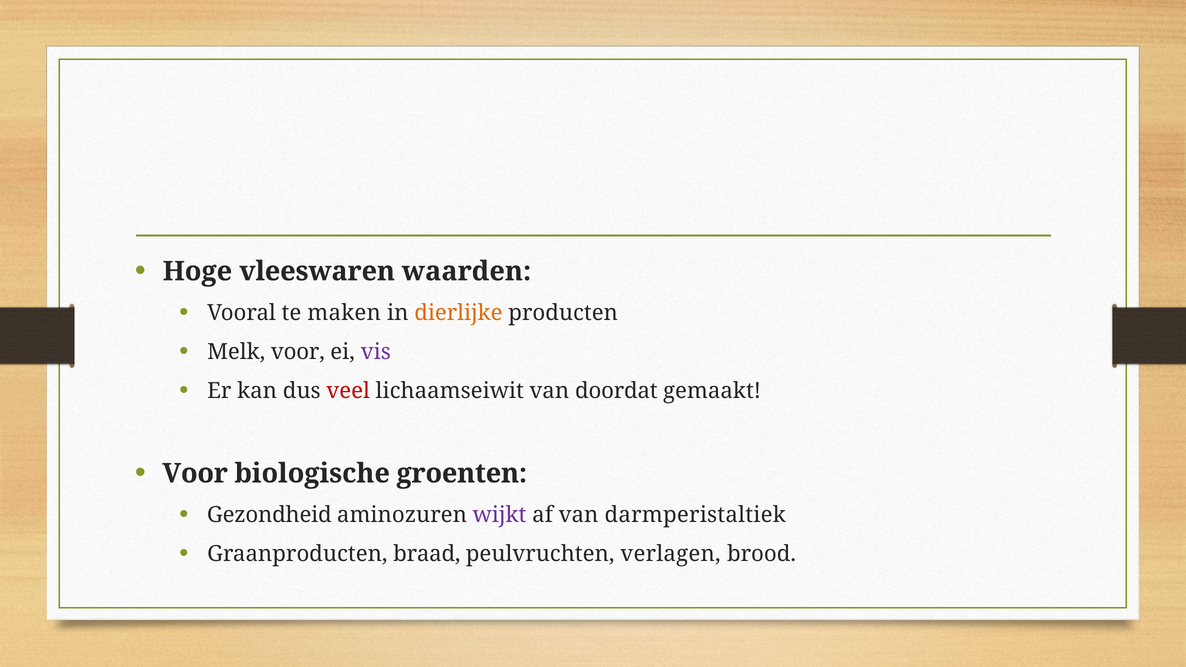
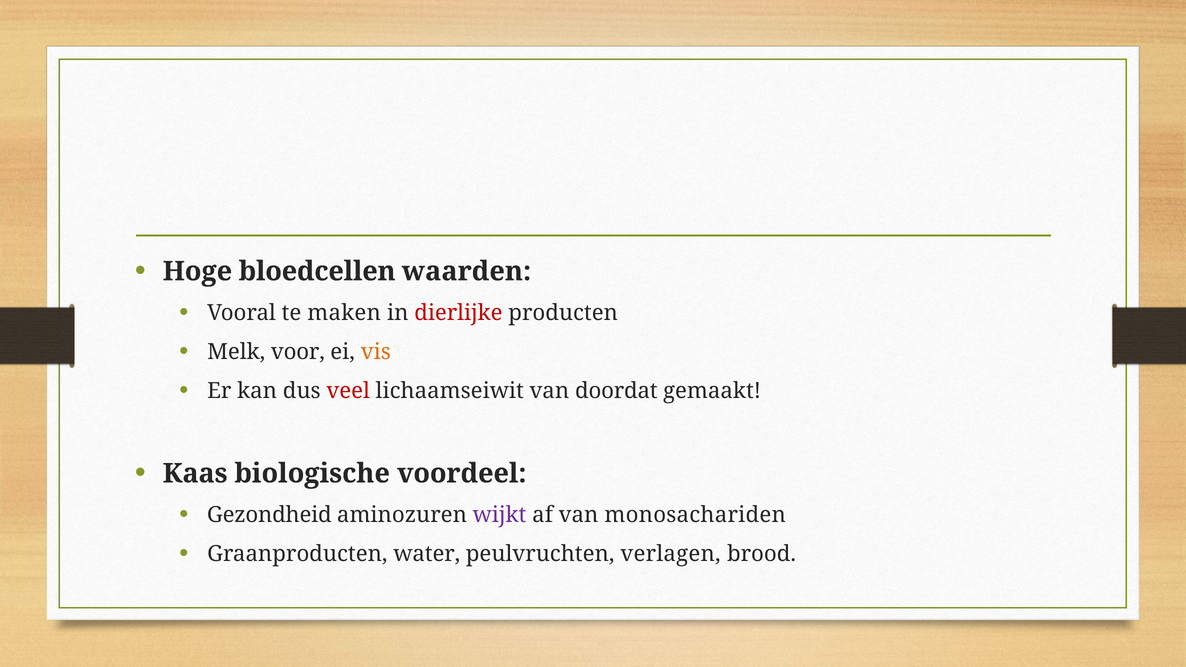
vleeswaren: vleeswaren -> bloedcellen
dierlijke colour: orange -> red
vis colour: purple -> orange
Voor at (195, 474): Voor -> Kaas
groenten: groenten -> voordeel
darmperistaltiek: darmperistaltiek -> monosachariden
braad: braad -> water
